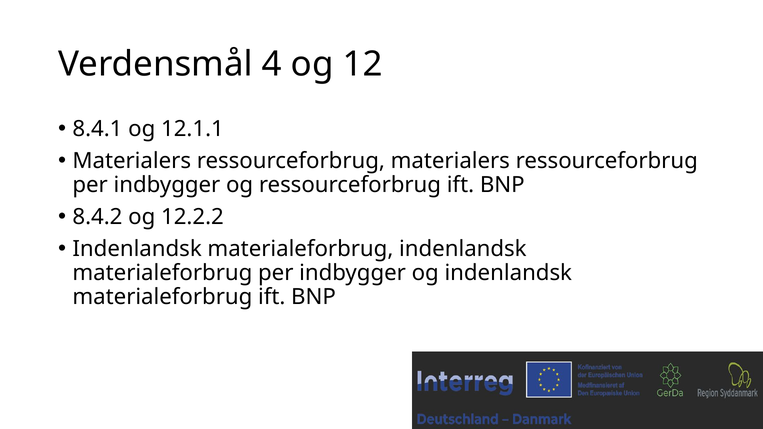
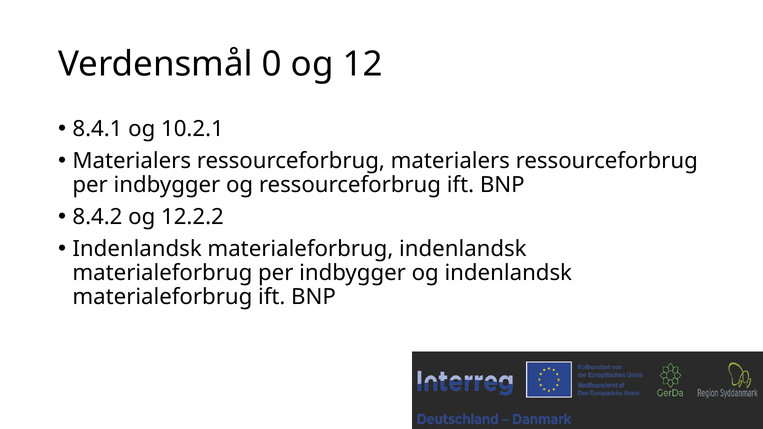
4: 4 -> 0
12.1.1: 12.1.1 -> 10.2.1
